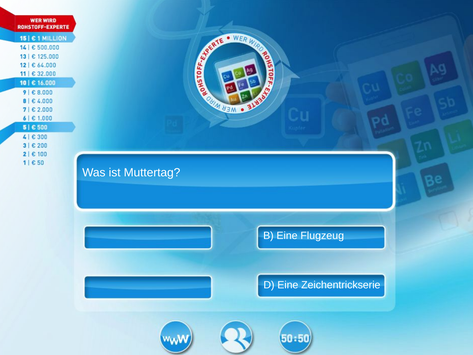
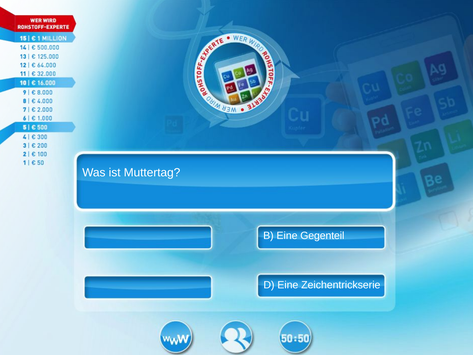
Flugzeug: Flugzeug -> Gegenteil
